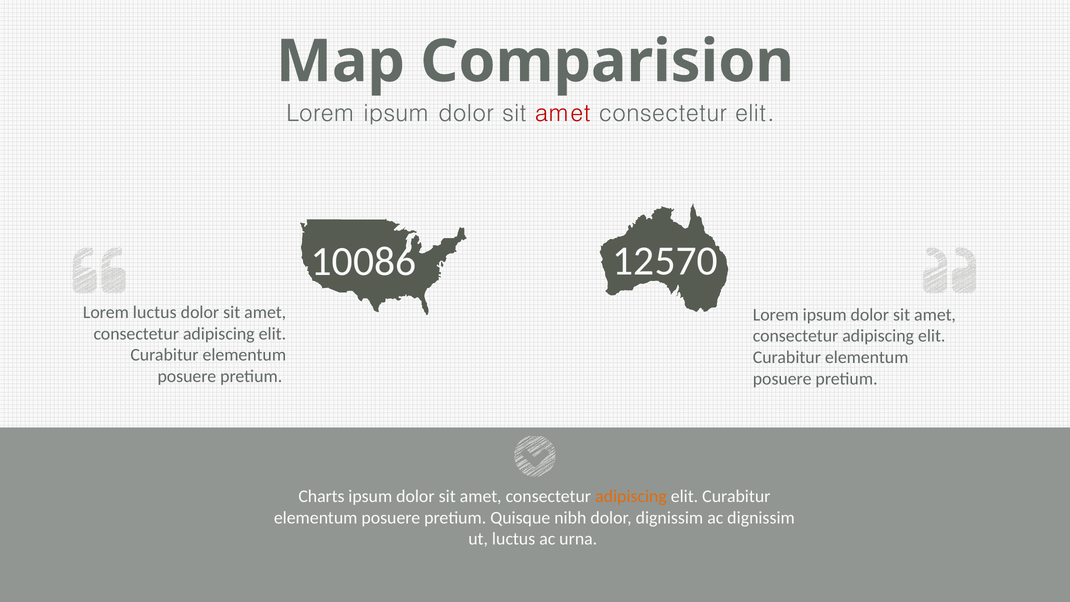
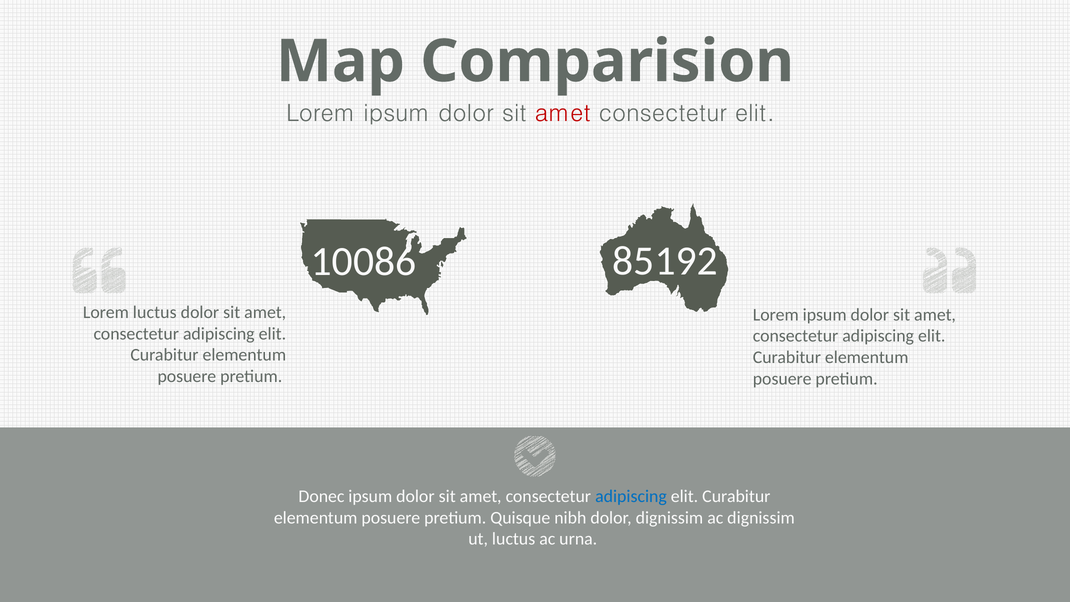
12570: 12570 -> 85192
Charts: Charts -> Donec
adipiscing at (631, 496) colour: orange -> blue
